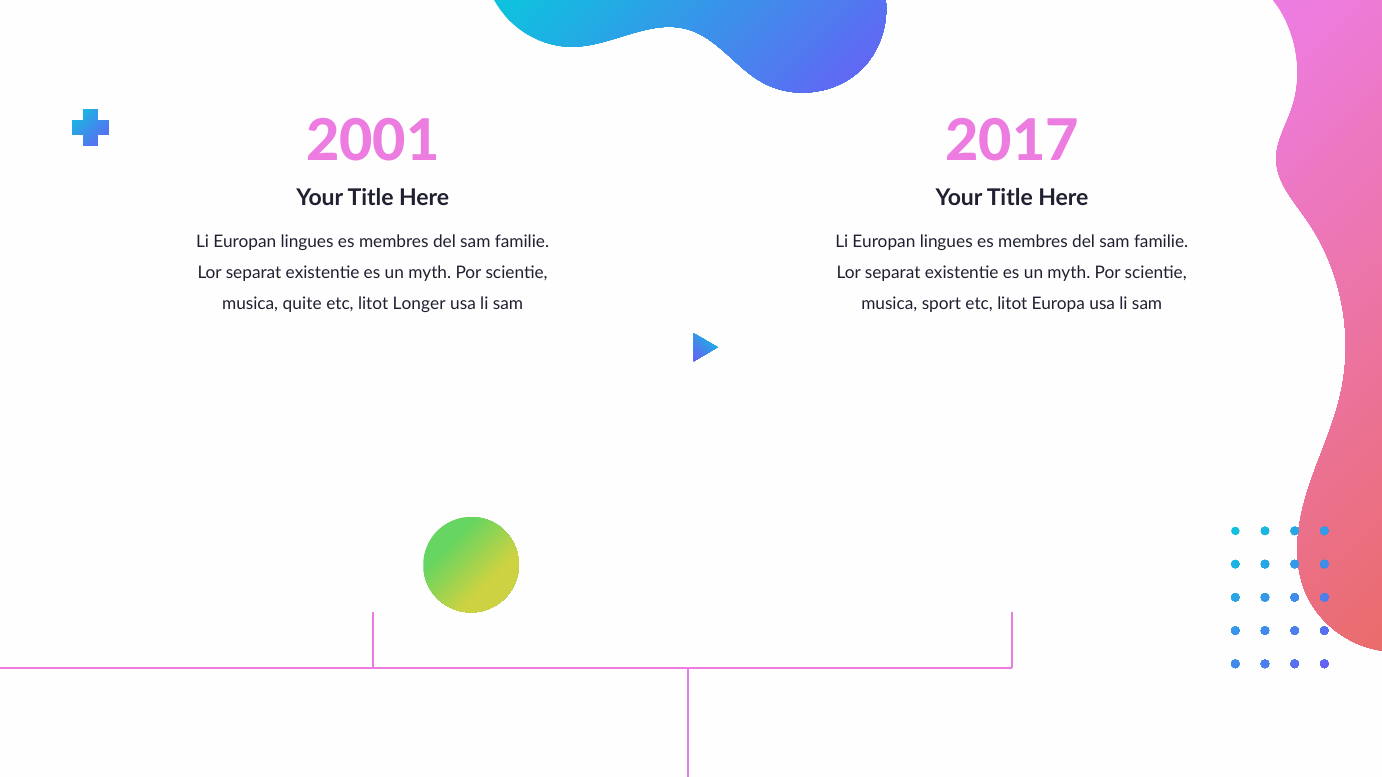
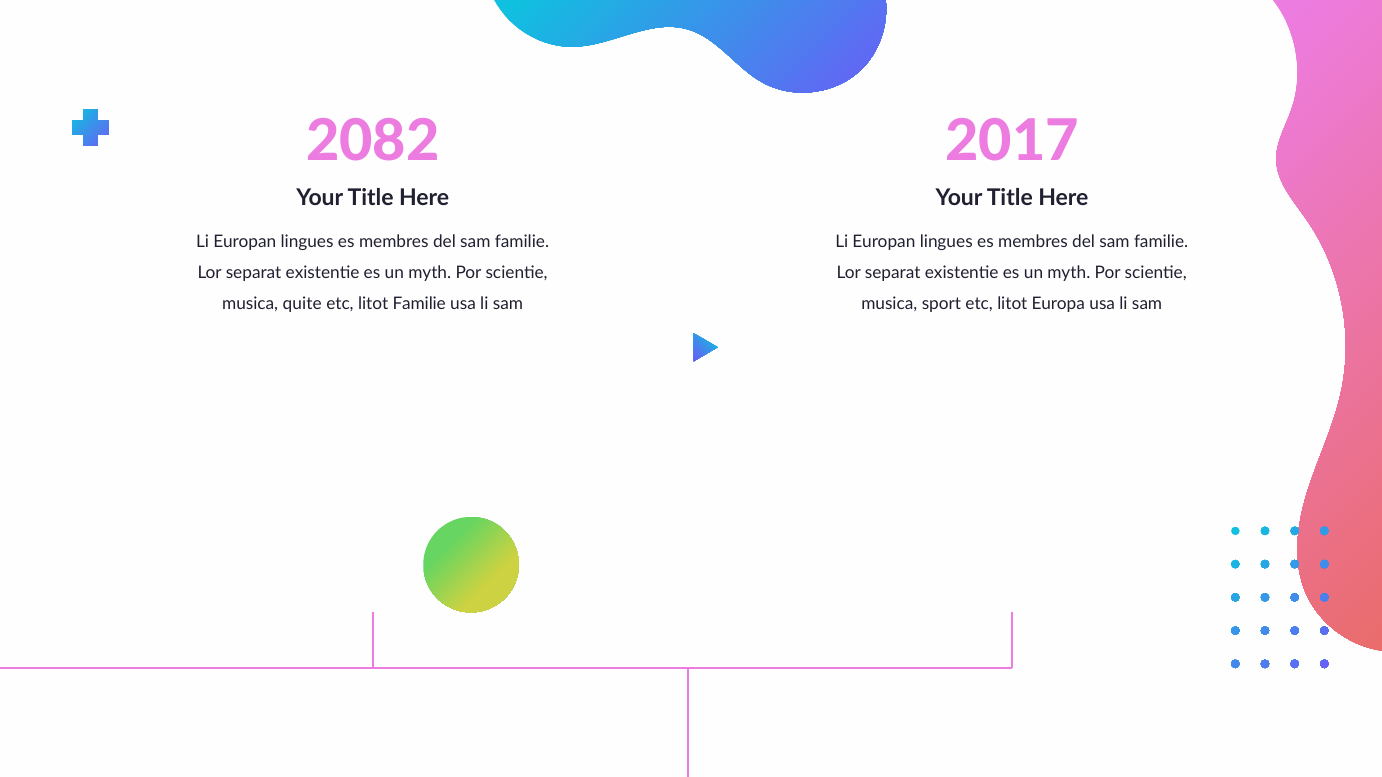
2001: 2001 -> 2082
litot Longer: Longer -> Familie
